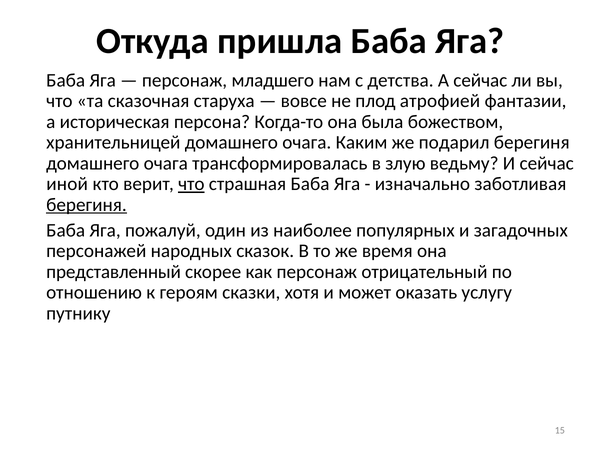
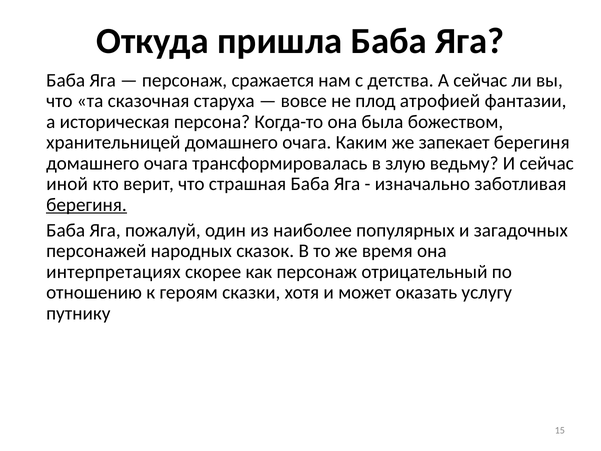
младшего: младшего -> сражается
подарил: подарил -> запекает
что at (191, 184) underline: present -> none
представленный: представленный -> интерпретациях
